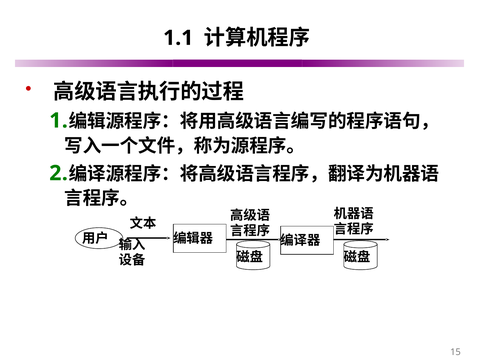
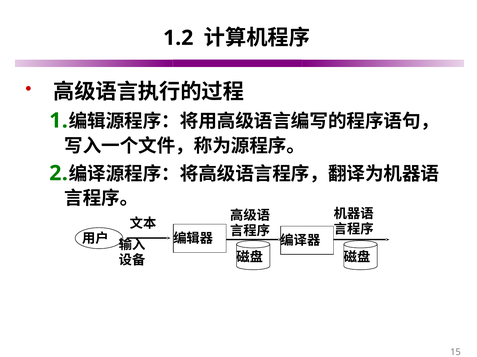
1.1: 1.1 -> 1.2
